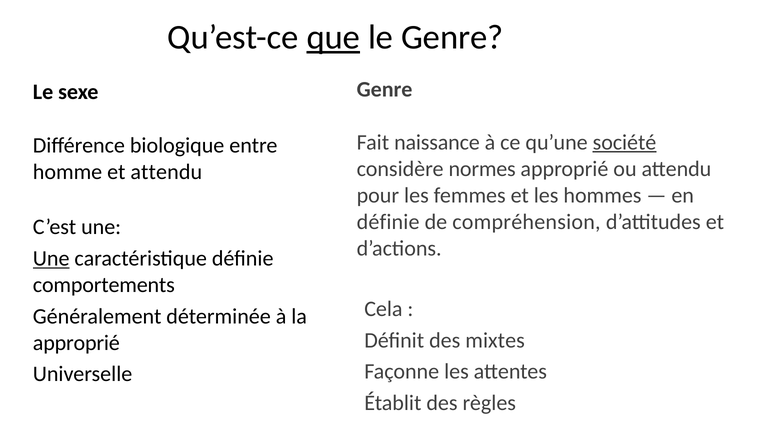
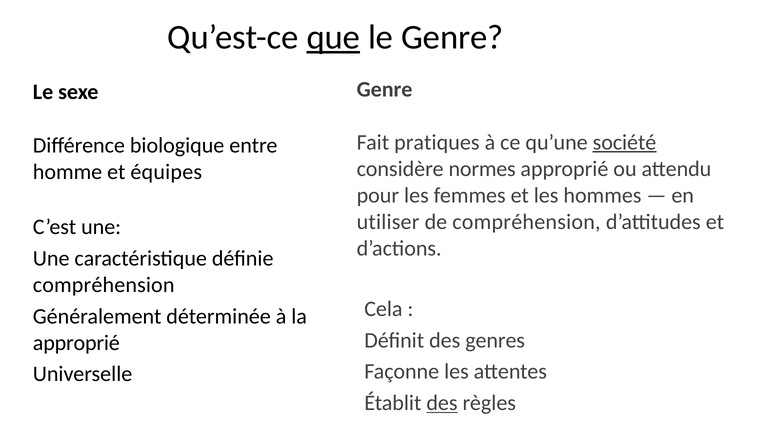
naissance: naissance -> pratiques
et attendu: attendu -> équipes
définie at (388, 222): définie -> utiliser
Une at (51, 258) underline: present -> none
comportements at (104, 285): comportements -> compréhension
mixtes: mixtes -> genres
des at (442, 403) underline: none -> present
